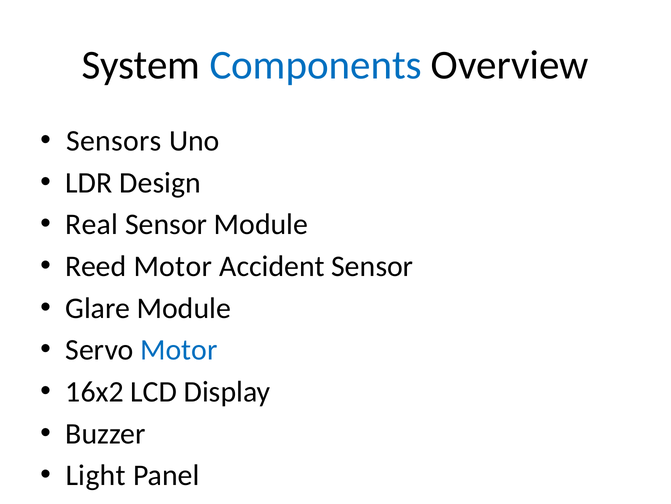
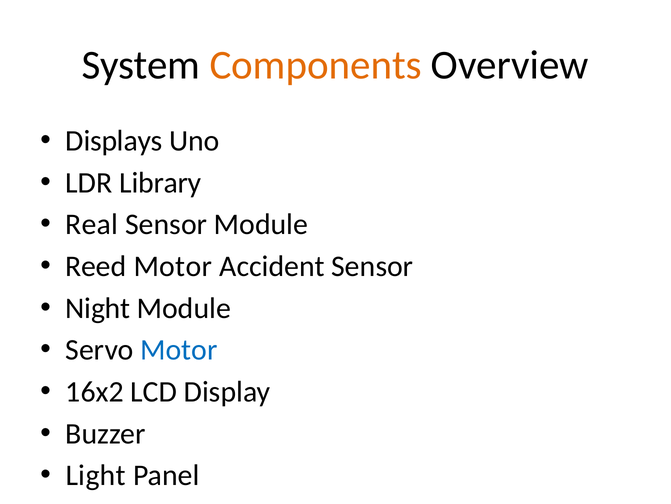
Components colour: blue -> orange
Sensors: Sensors -> Displays
Design: Design -> Library
Glare: Glare -> Night
